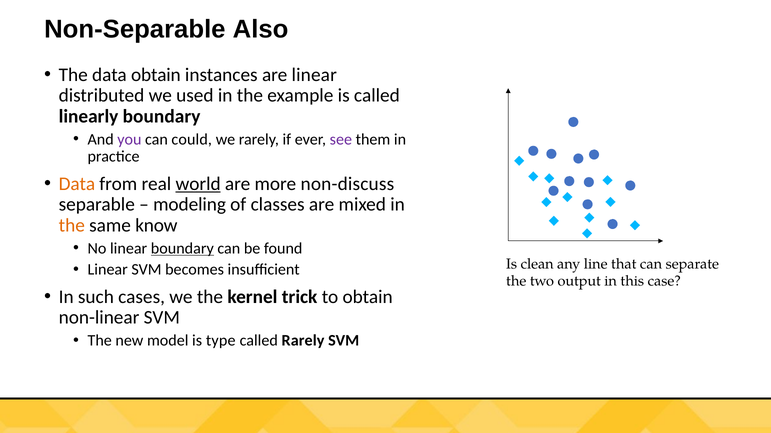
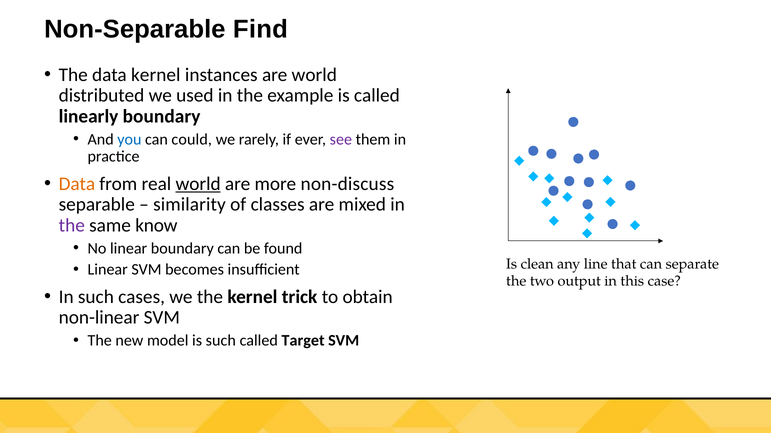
Also: Also -> Find
data obtain: obtain -> kernel
are linear: linear -> world
you colour: purple -> blue
modeling: modeling -> similarity
the at (72, 226) colour: orange -> purple
boundary at (182, 249) underline: present -> none
is type: type -> such
called Rarely: Rarely -> Target
